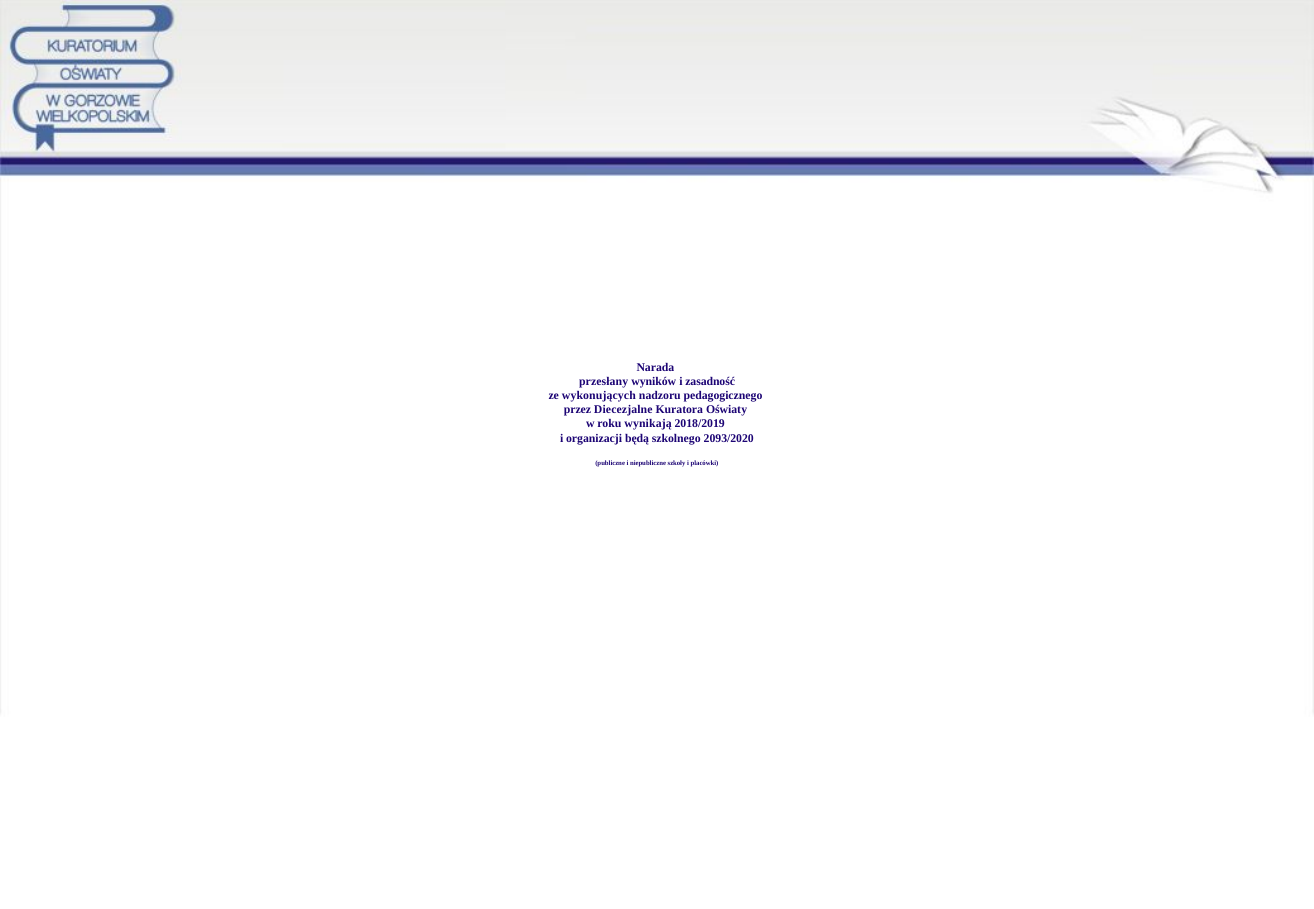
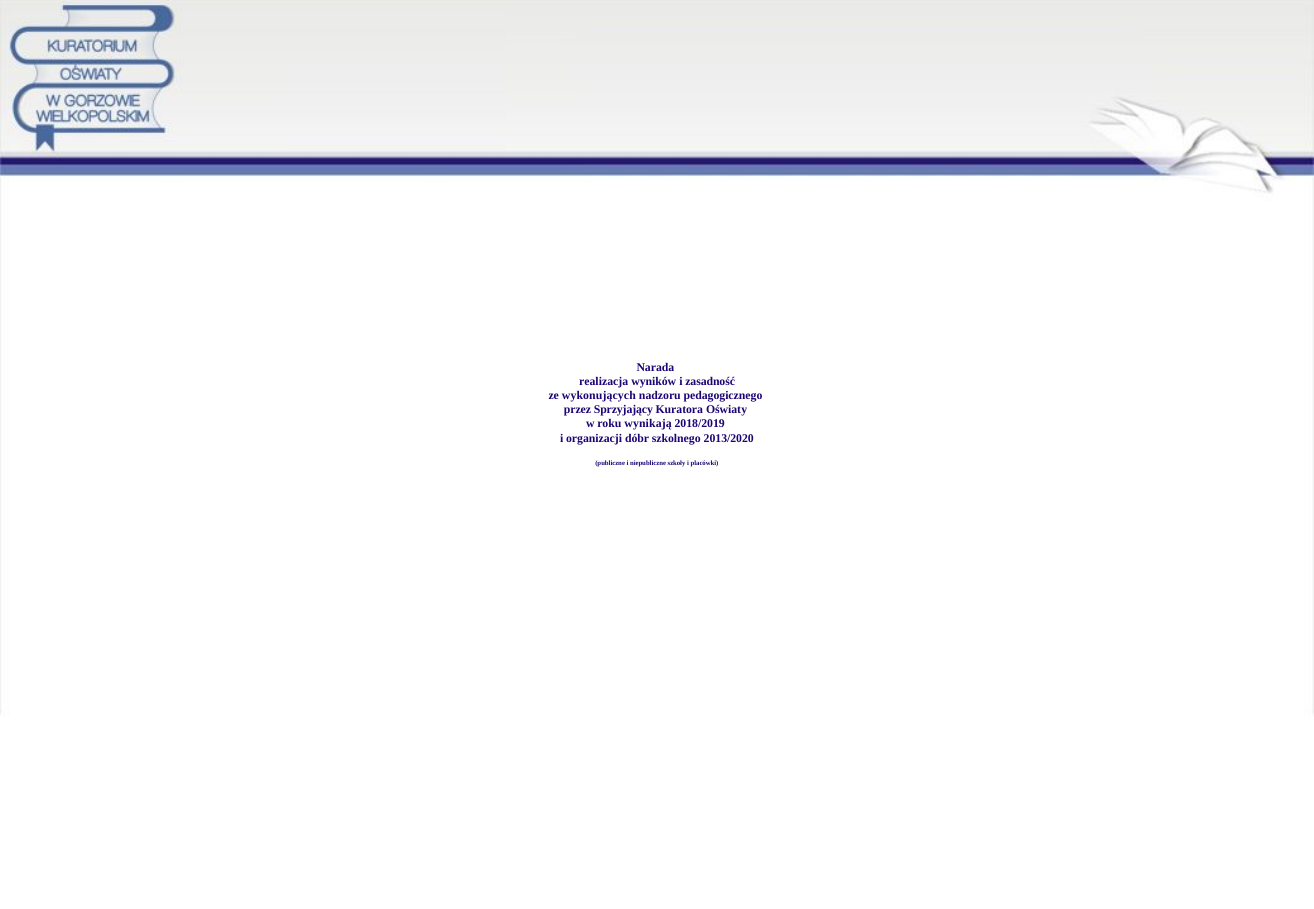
przesłany: przesłany -> realizacja
Diecezjalne: Diecezjalne -> Sprzyjający
będą: będą -> dóbr
2093/2020: 2093/2020 -> 2013/2020
